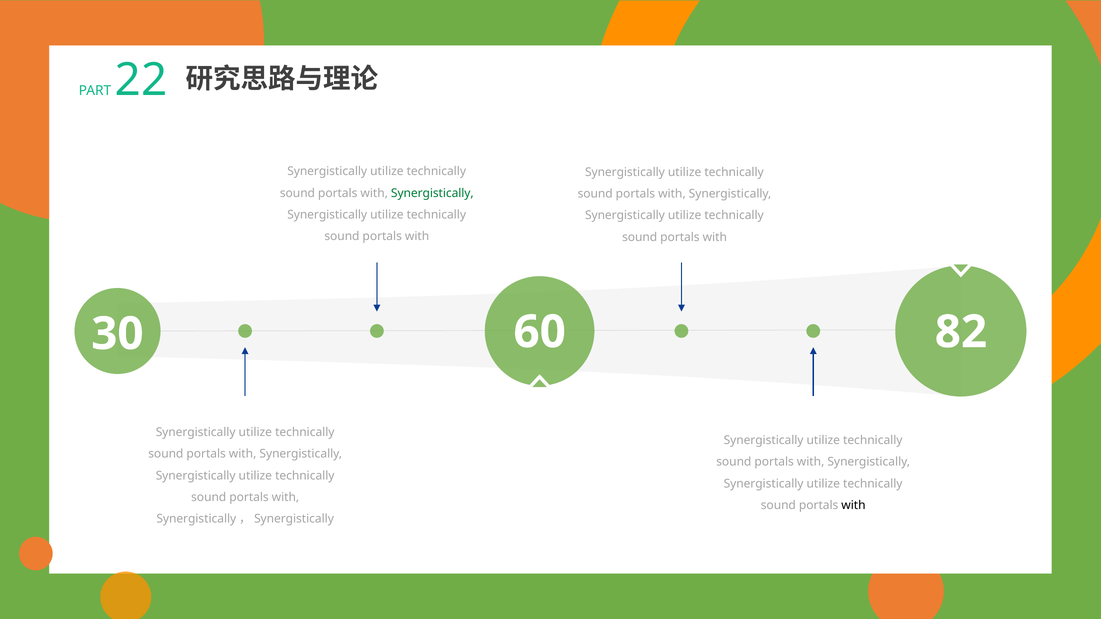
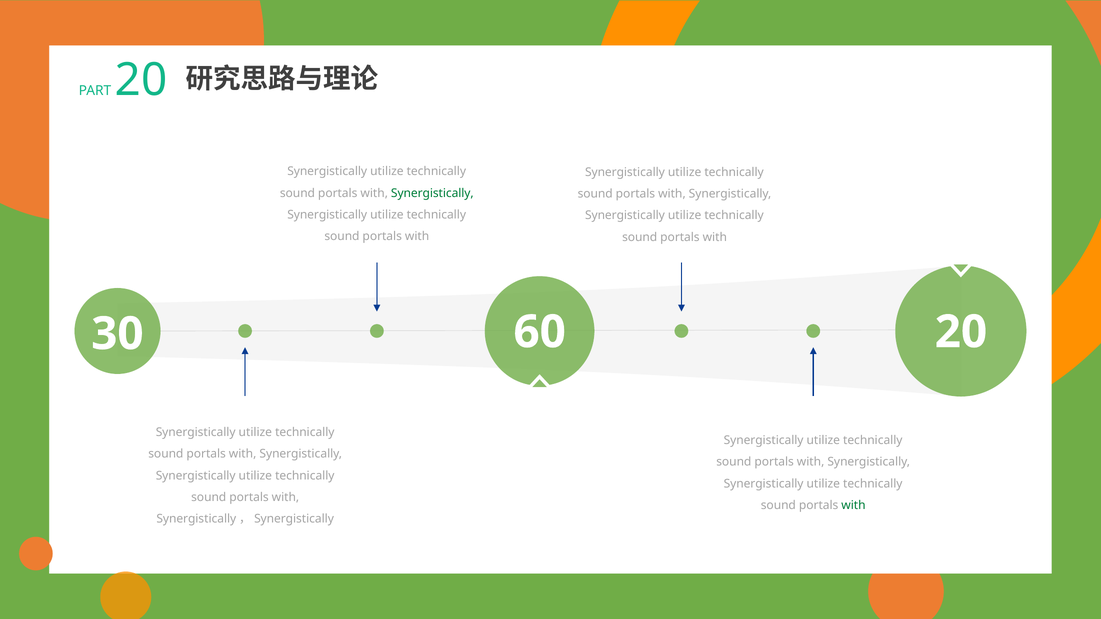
PART 22: 22 -> 20
60 82: 82 -> 20
with at (853, 506) colour: black -> green
